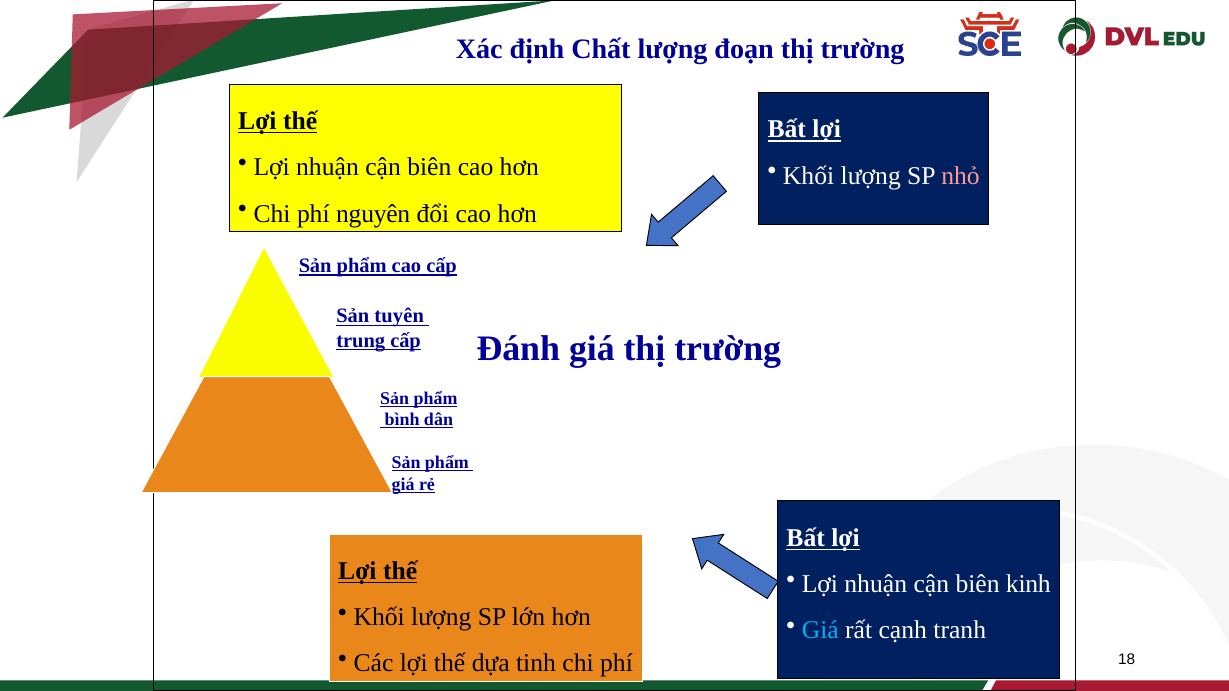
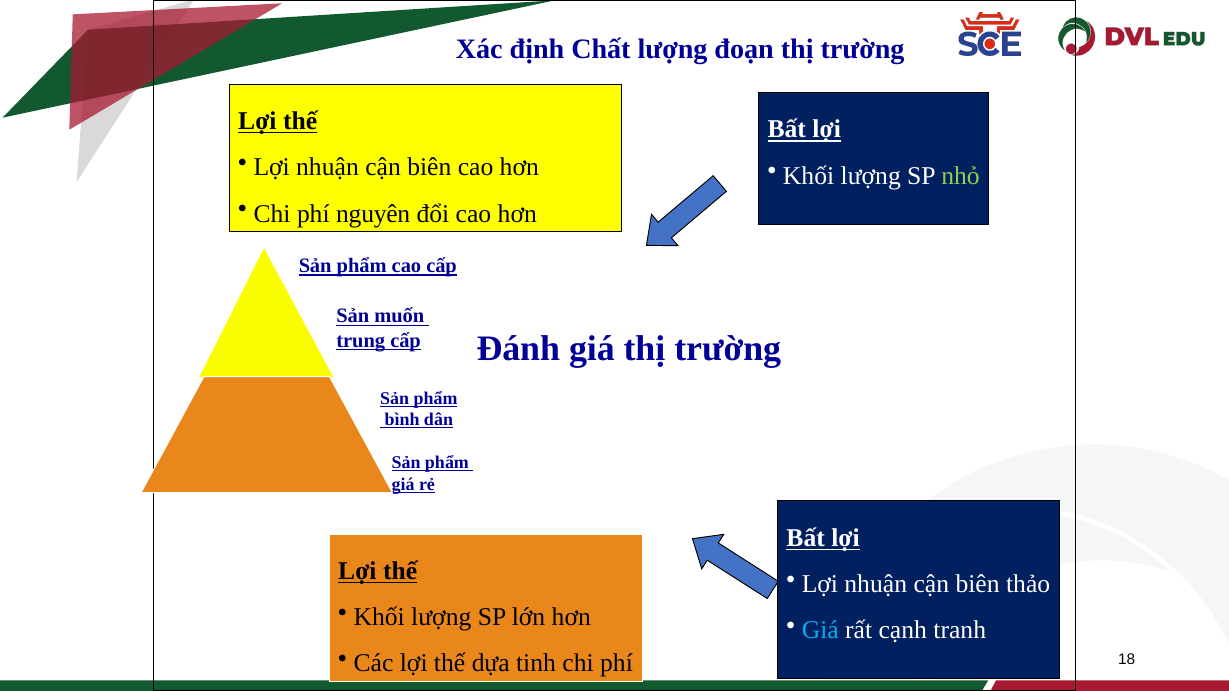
nhỏ colour: pink -> light green
tuyên: tuyên -> muốn
kinh: kinh -> thảo
